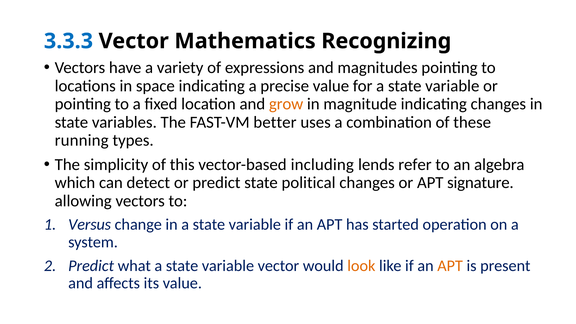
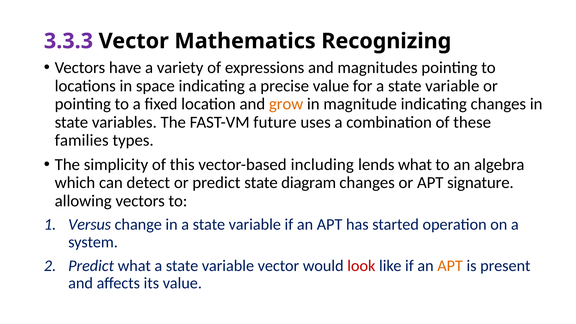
3.3.3 colour: blue -> purple
better: better -> future
running: running -> families
lends refer: refer -> what
political: political -> diagram
look colour: orange -> red
